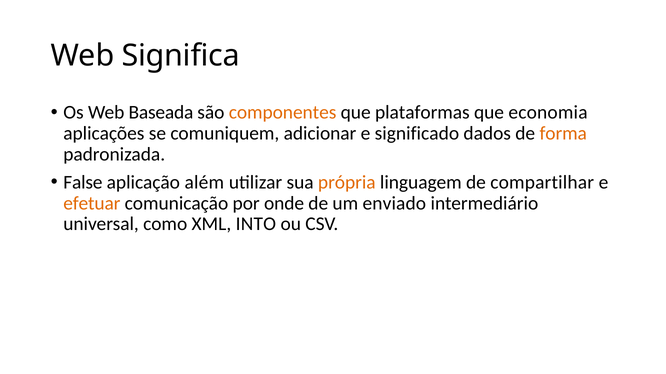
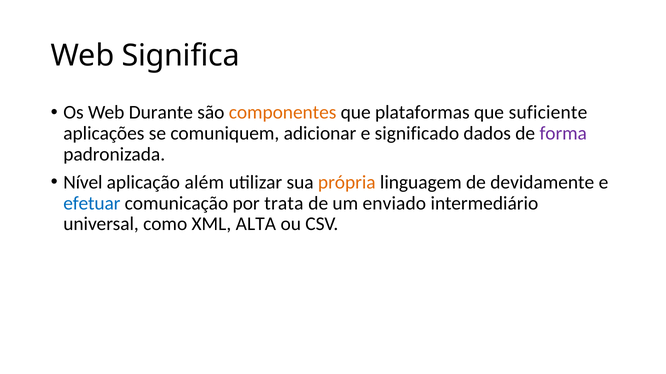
Baseada: Baseada -> Durante
economia: economia -> suficiente
forma colour: orange -> purple
False: False -> Nível
compartilhar: compartilhar -> devidamente
efetuar colour: orange -> blue
onde: onde -> trata
INTO: INTO -> ALTA
